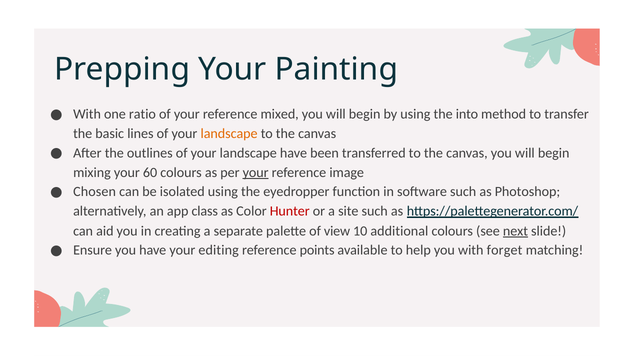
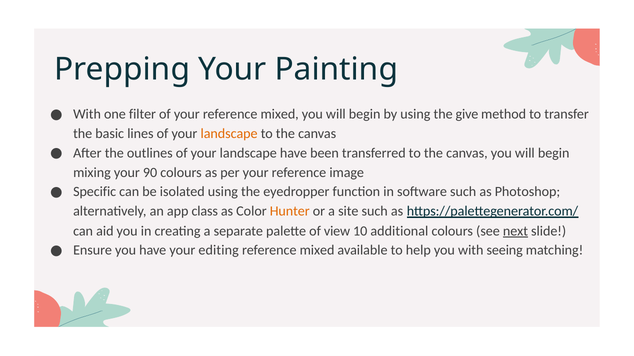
ratio: ratio -> filter
into: into -> give
60: 60 -> 90
your at (256, 173) underline: present -> none
Chosen: Chosen -> Specific
Hunter colour: red -> orange
points at (317, 251): points -> mixed
forget: forget -> seeing
